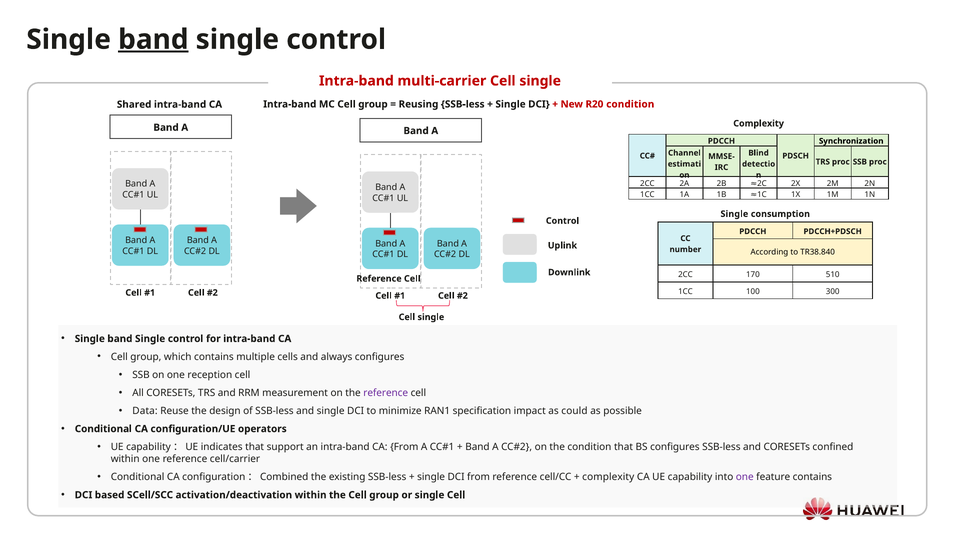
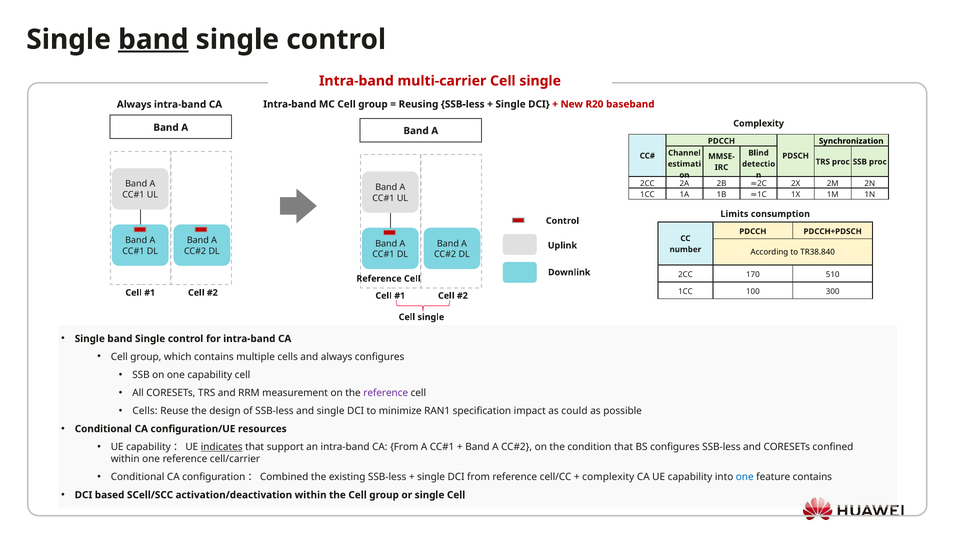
Shared at (134, 105): Shared -> Always
R20 condition: condition -> baseband
Single at (734, 214): Single -> Limits
one reception: reception -> capability
Data at (145, 411): Data -> Cells
operators: operators -> resources
indicates underline: none -> present
one at (745, 477) colour: purple -> blue
